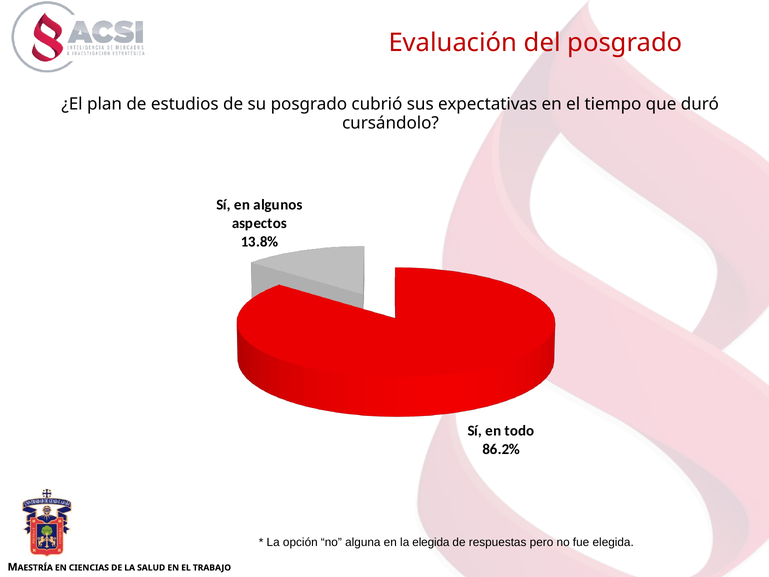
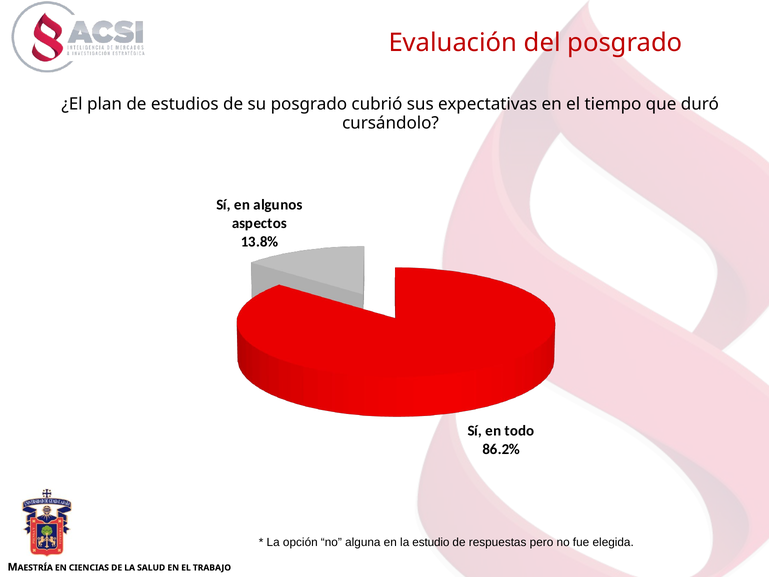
la elegida: elegida -> estudio
